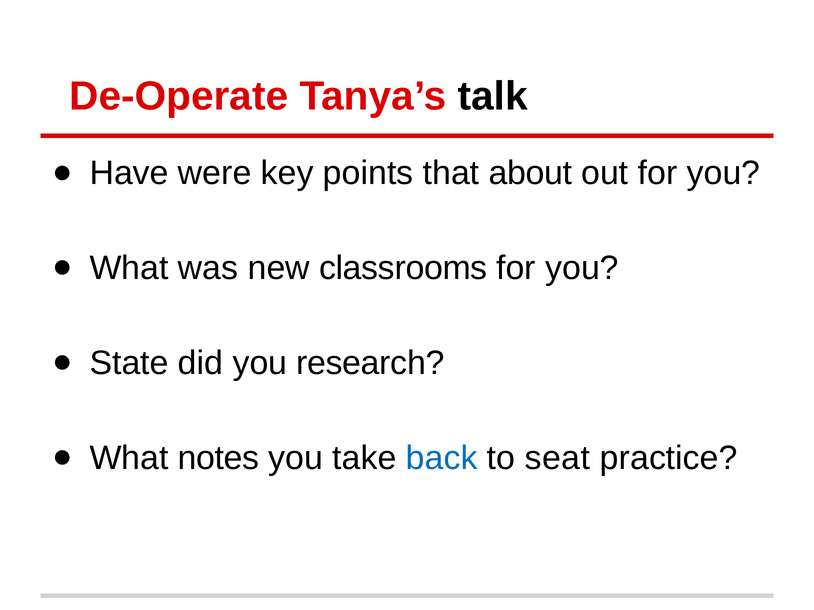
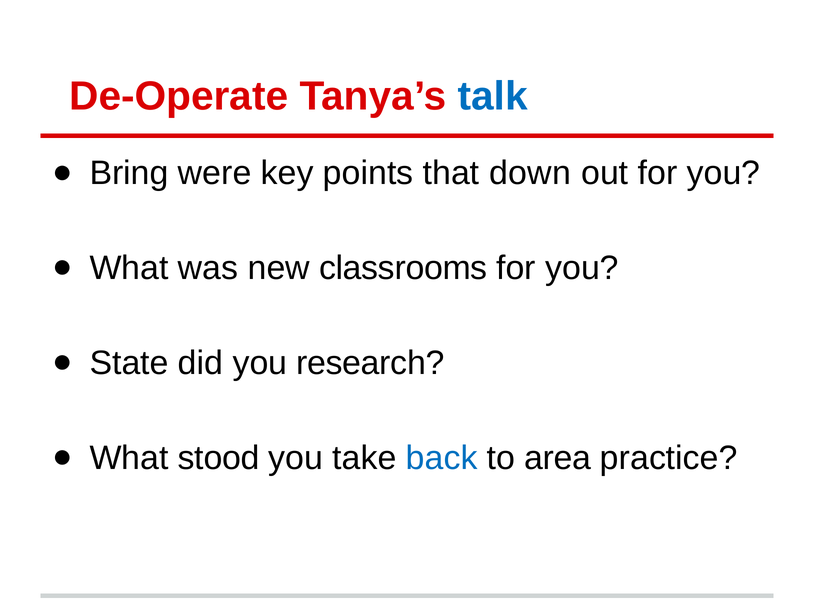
talk colour: black -> blue
Have: Have -> Bring
about: about -> down
notes: notes -> stood
seat: seat -> area
